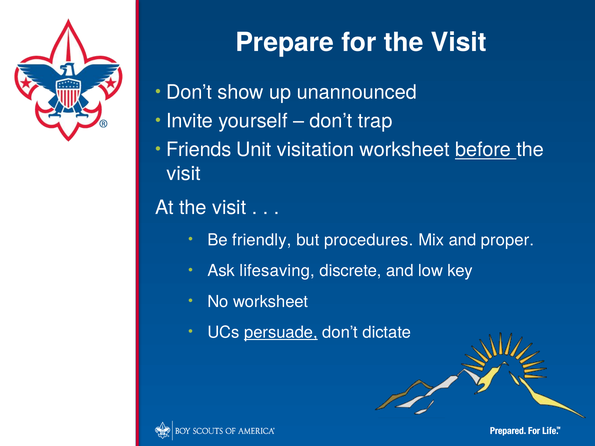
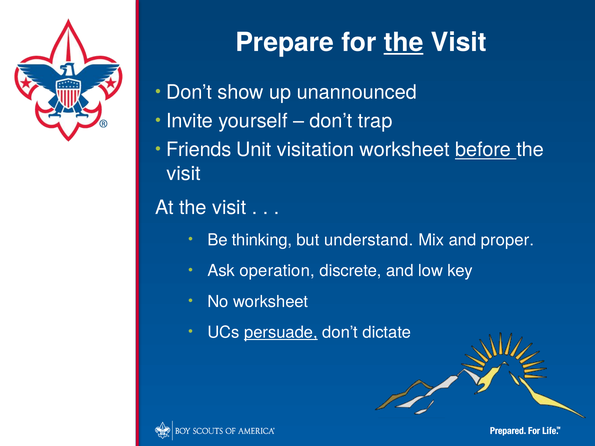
the at (404, 43) underline: none -> present
friendly: friendly -> thinking
procedures: procedures -> understand
lifesaving: lifesaving -> operation
